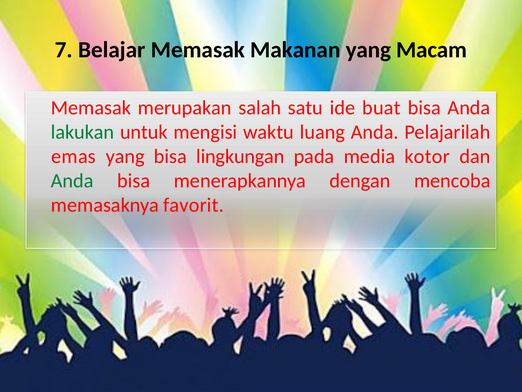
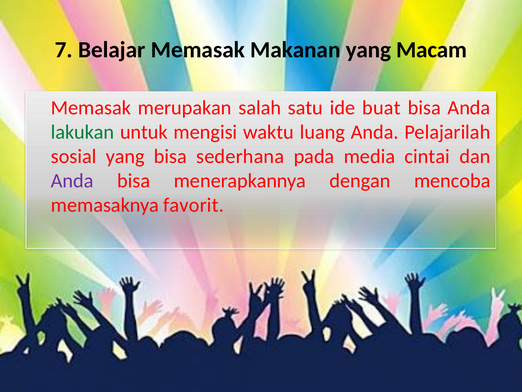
emas: emas -> sosial
lingkungan: lingkungan -> sederhana
kotor: kotor -> cintai
Anda at (72, 180) colour: green -> purple
